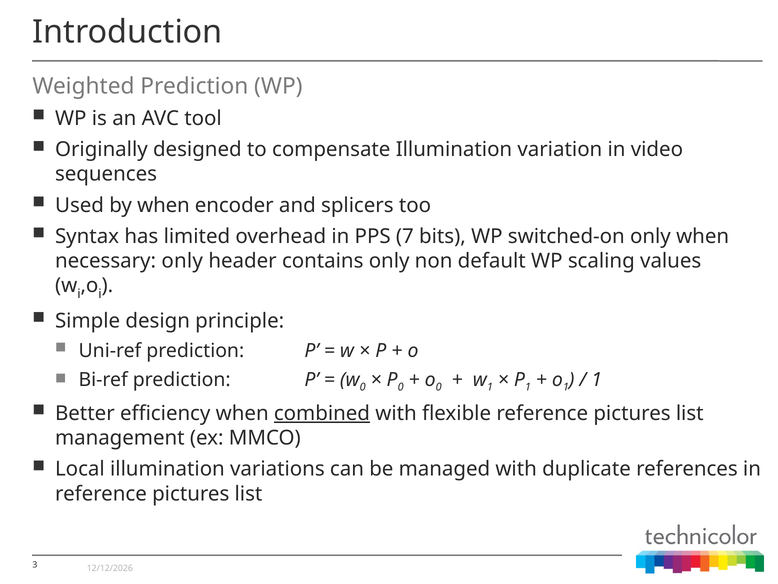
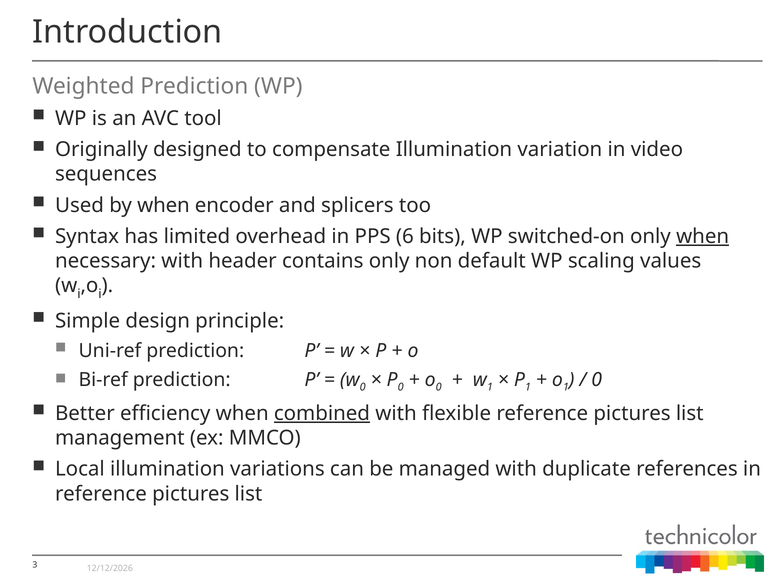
7: 7 -> 6
when at (703, 236) underline: none -> present
necessary only: only -> with
1 at (597, 380): 1 -> 0
